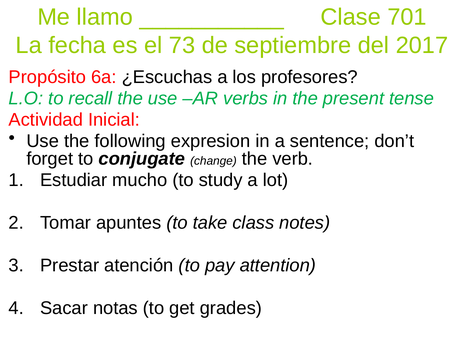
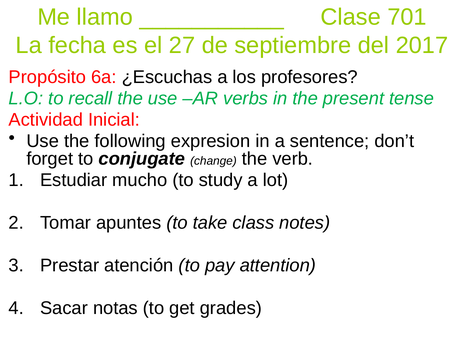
73: 73 -> 27
